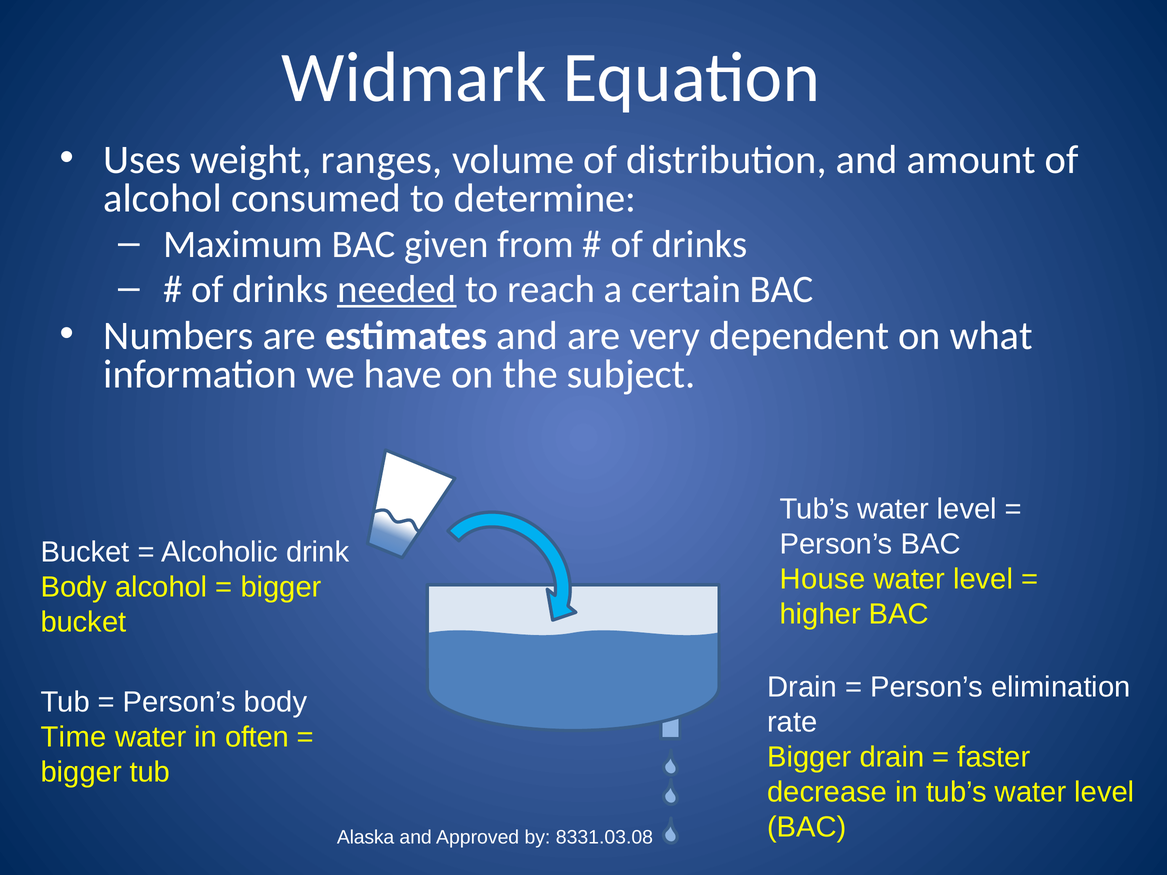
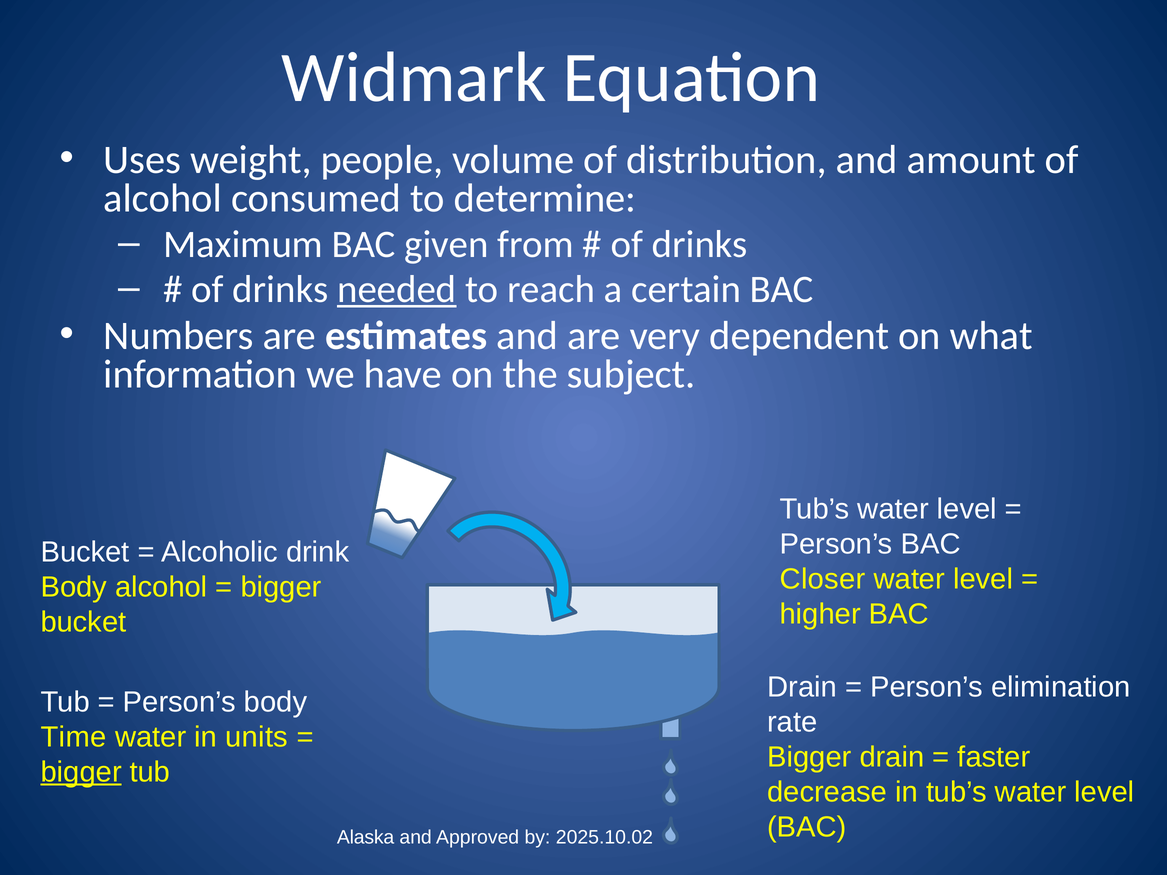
ranges: ranges -> people
House: House -> Closer
often: often -> units
bigger at (81, 772) underline: none -> present
8331.03.08: 8331.03.08 -> 2025.10.02
